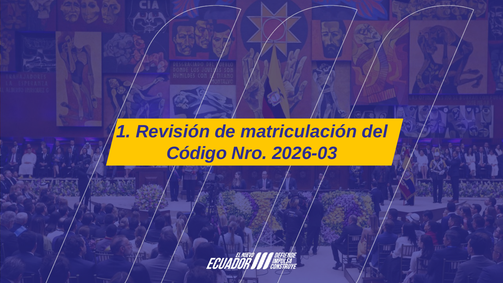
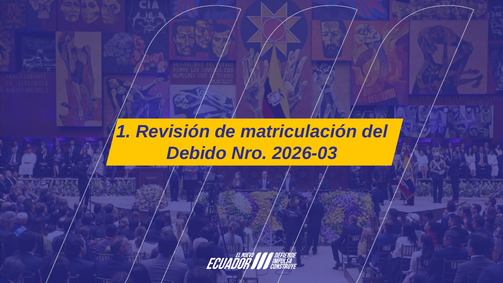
Código: Código -> Debido
